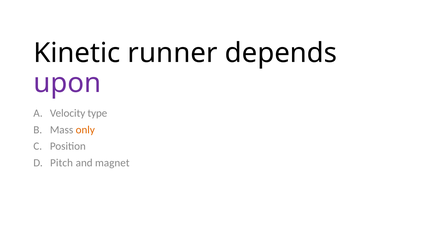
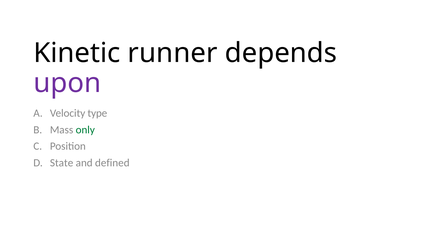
only colour: orange -> green
Pitch: Pitch -> State
magnet: magnet -> defined
